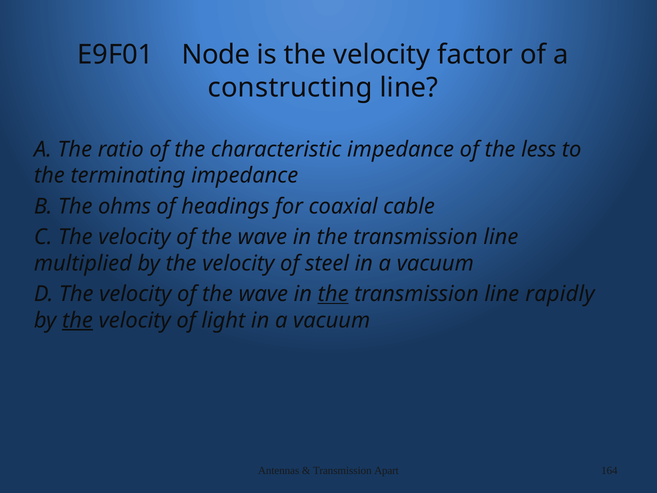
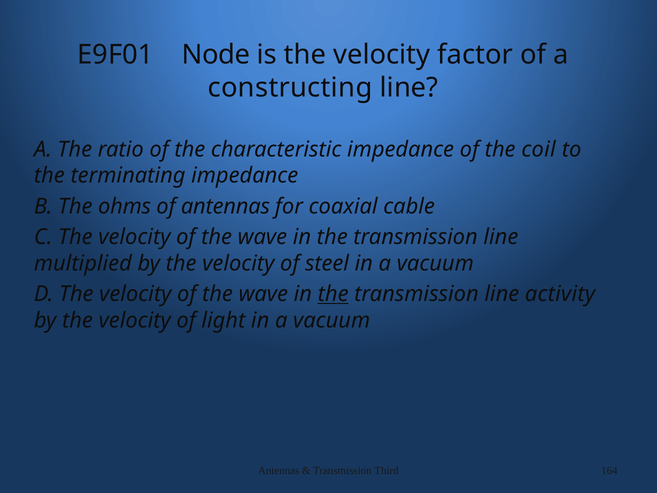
less: less -> coil
of headings: headings -> antennas
rapidly: rapidly -> activity
the at (77, 320) underline: present -> none
Apart: Apart -> Third
